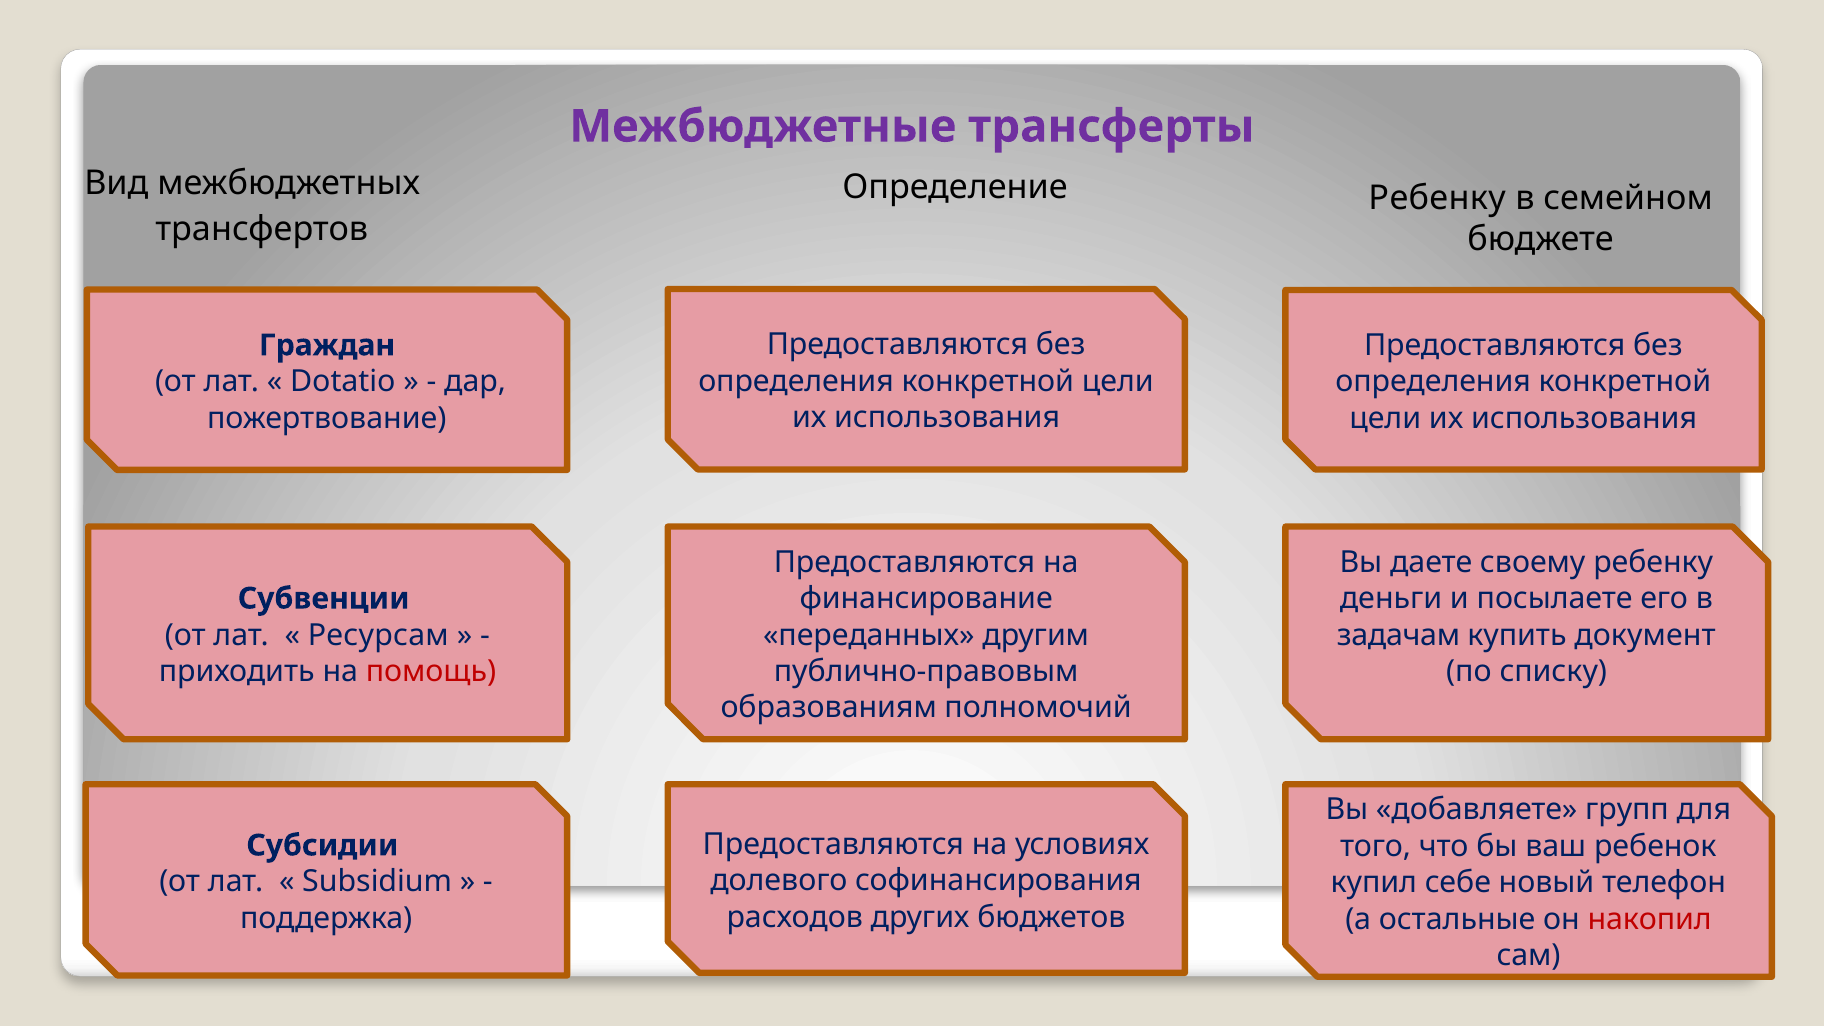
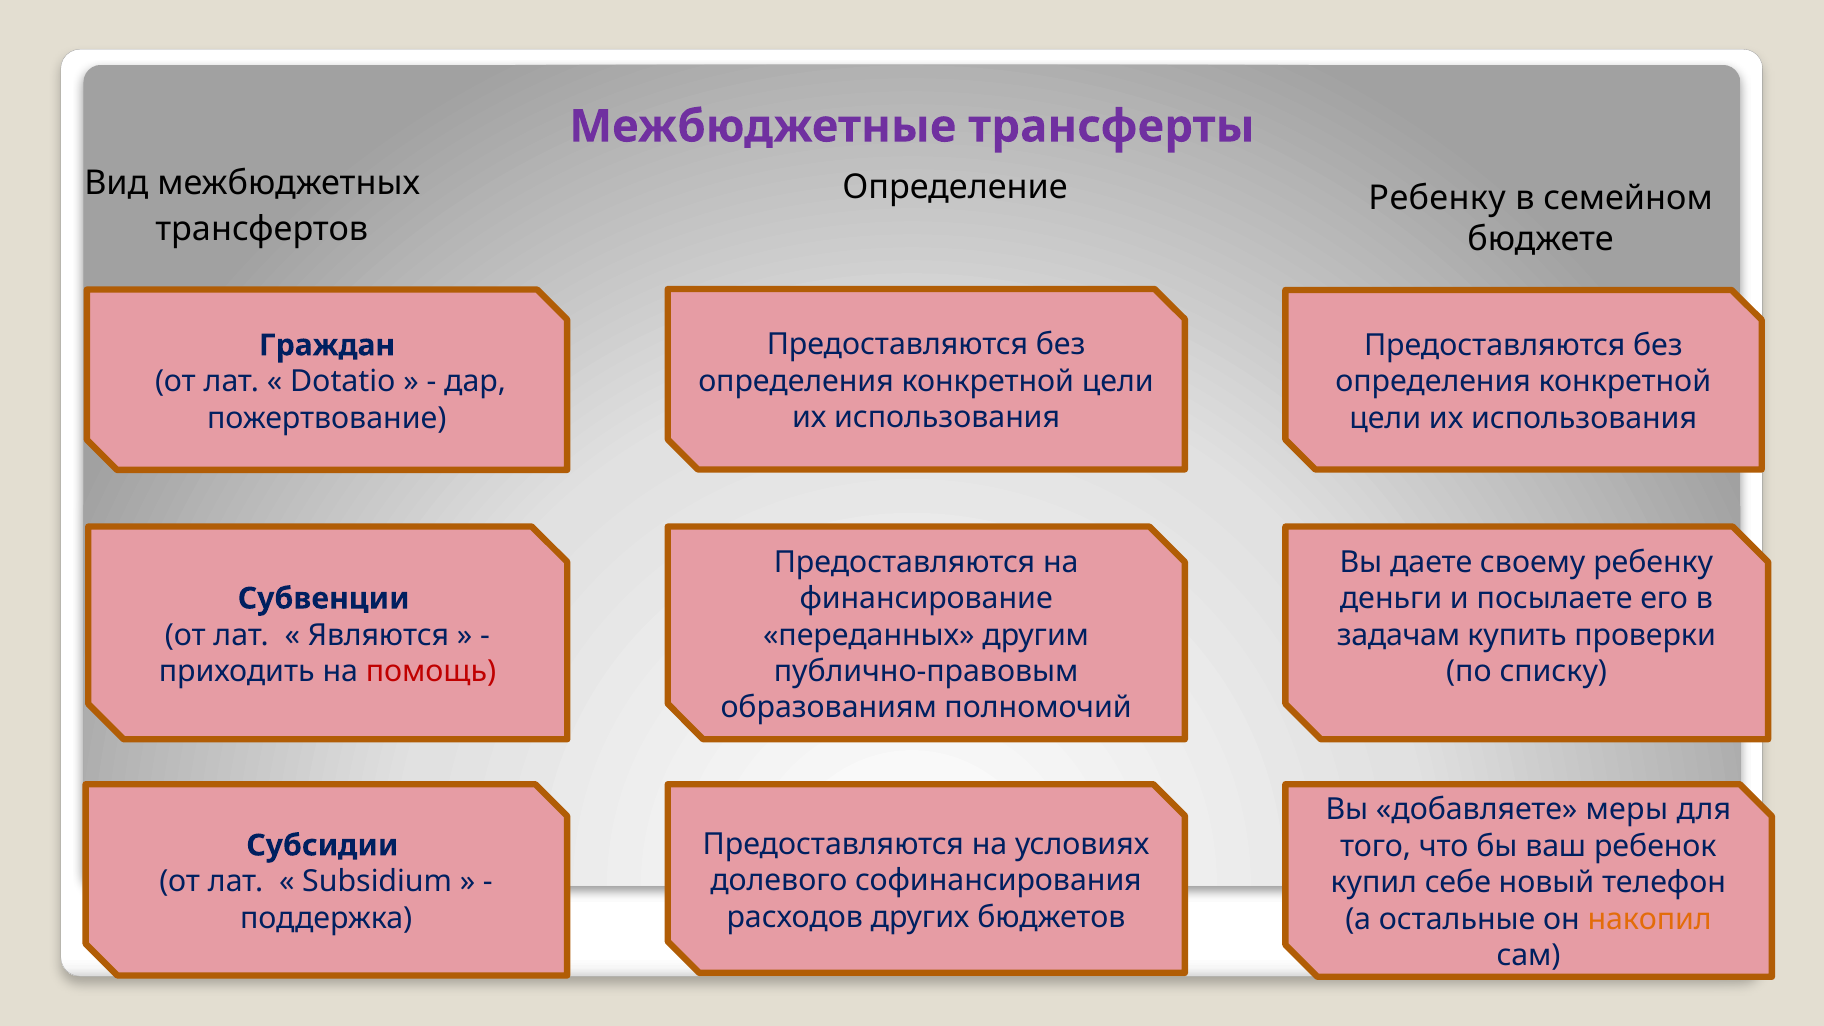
Ресурсам: Ресурсам -> Являются
документ: документ -> проверки
групп: групп -> меры
накопил colour: red -> orange
